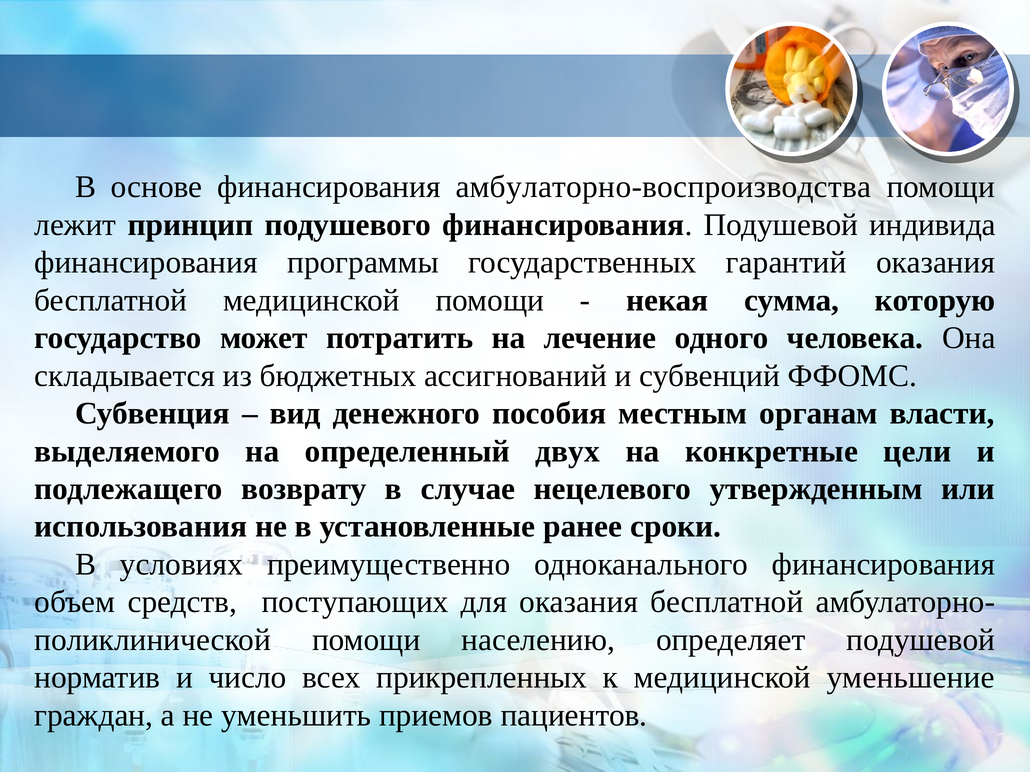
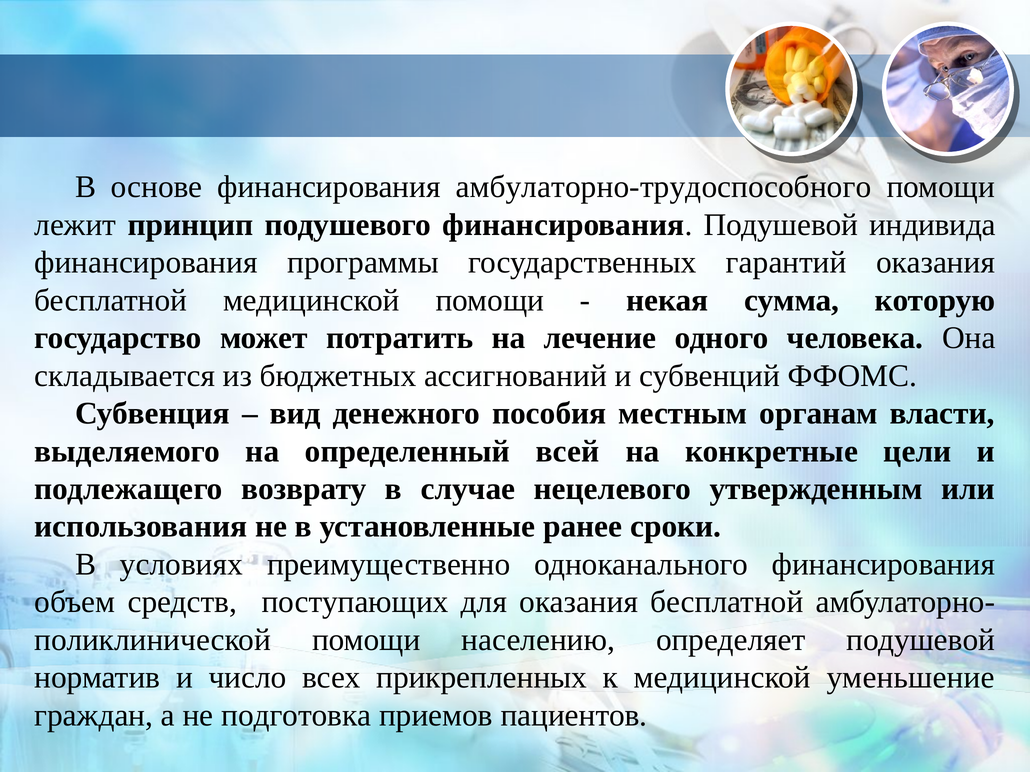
амбулаторно-воспроизводства: амбулаторно-воспроизводства -> амбулаторно-трудоспособного
двух: двух -> всей
уменьшить: уменьшить -> подготовка
